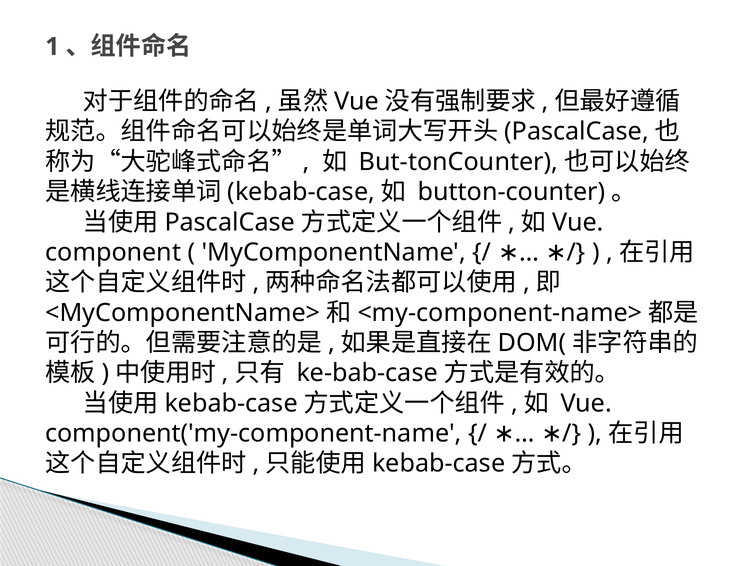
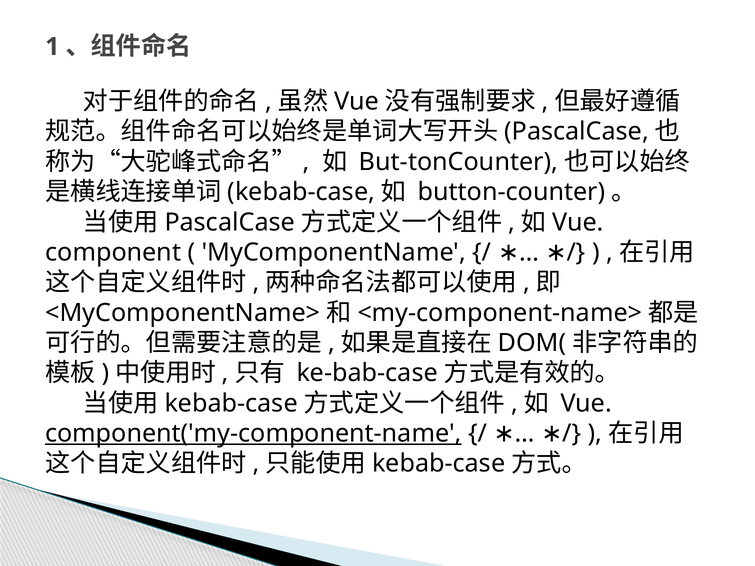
component('my-component-name underline: none -> present
